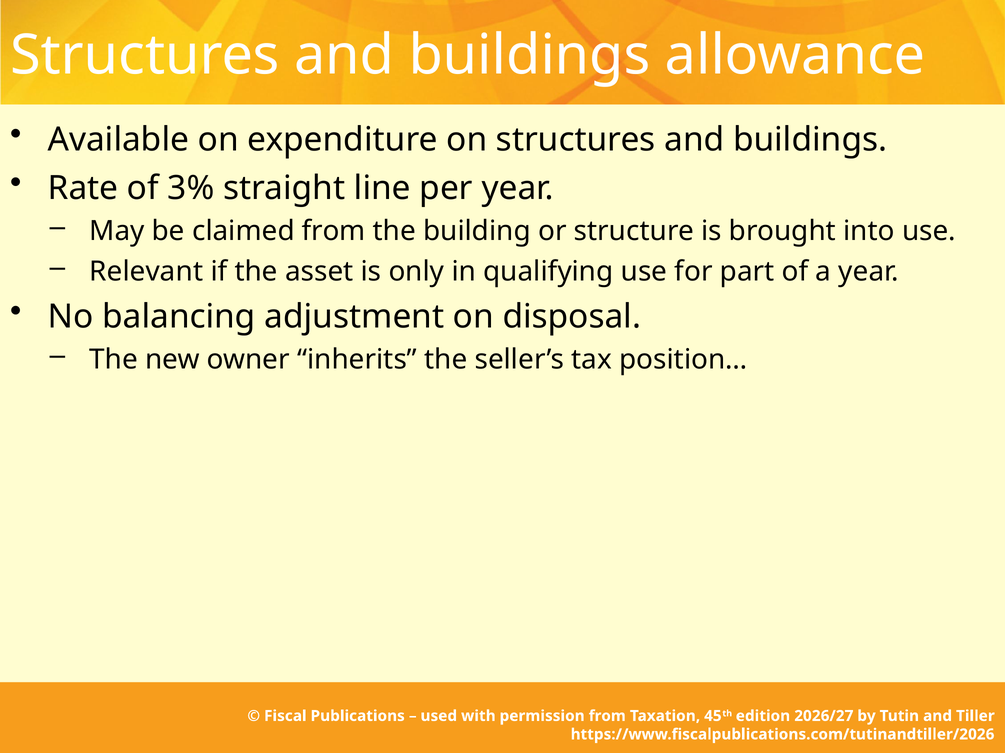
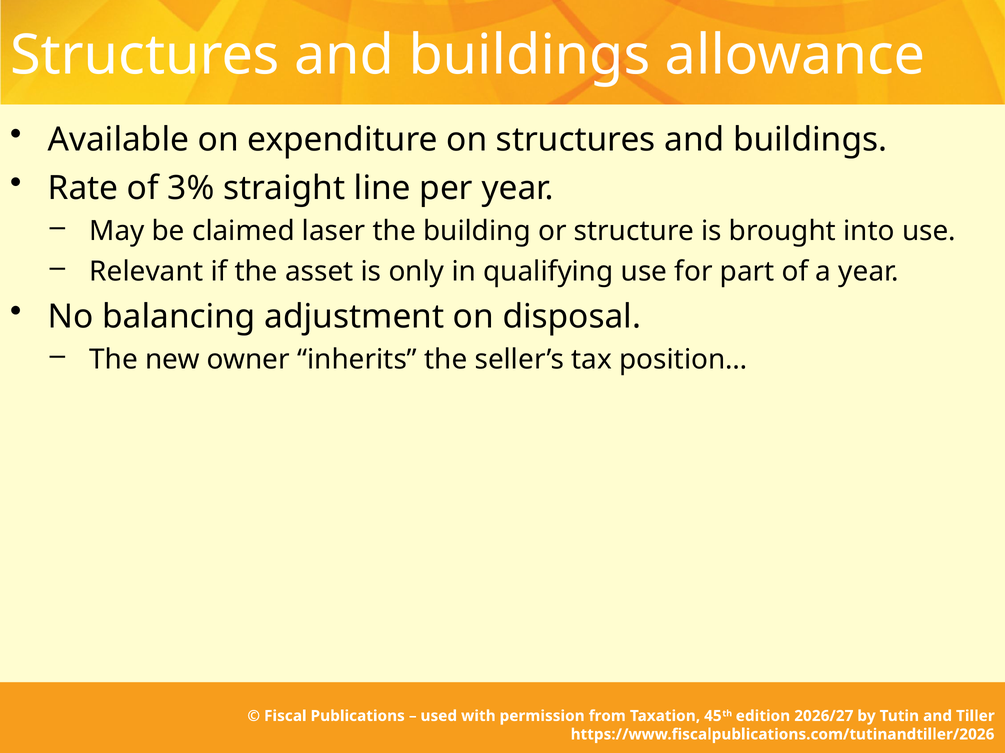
claimed from: from -> laser
